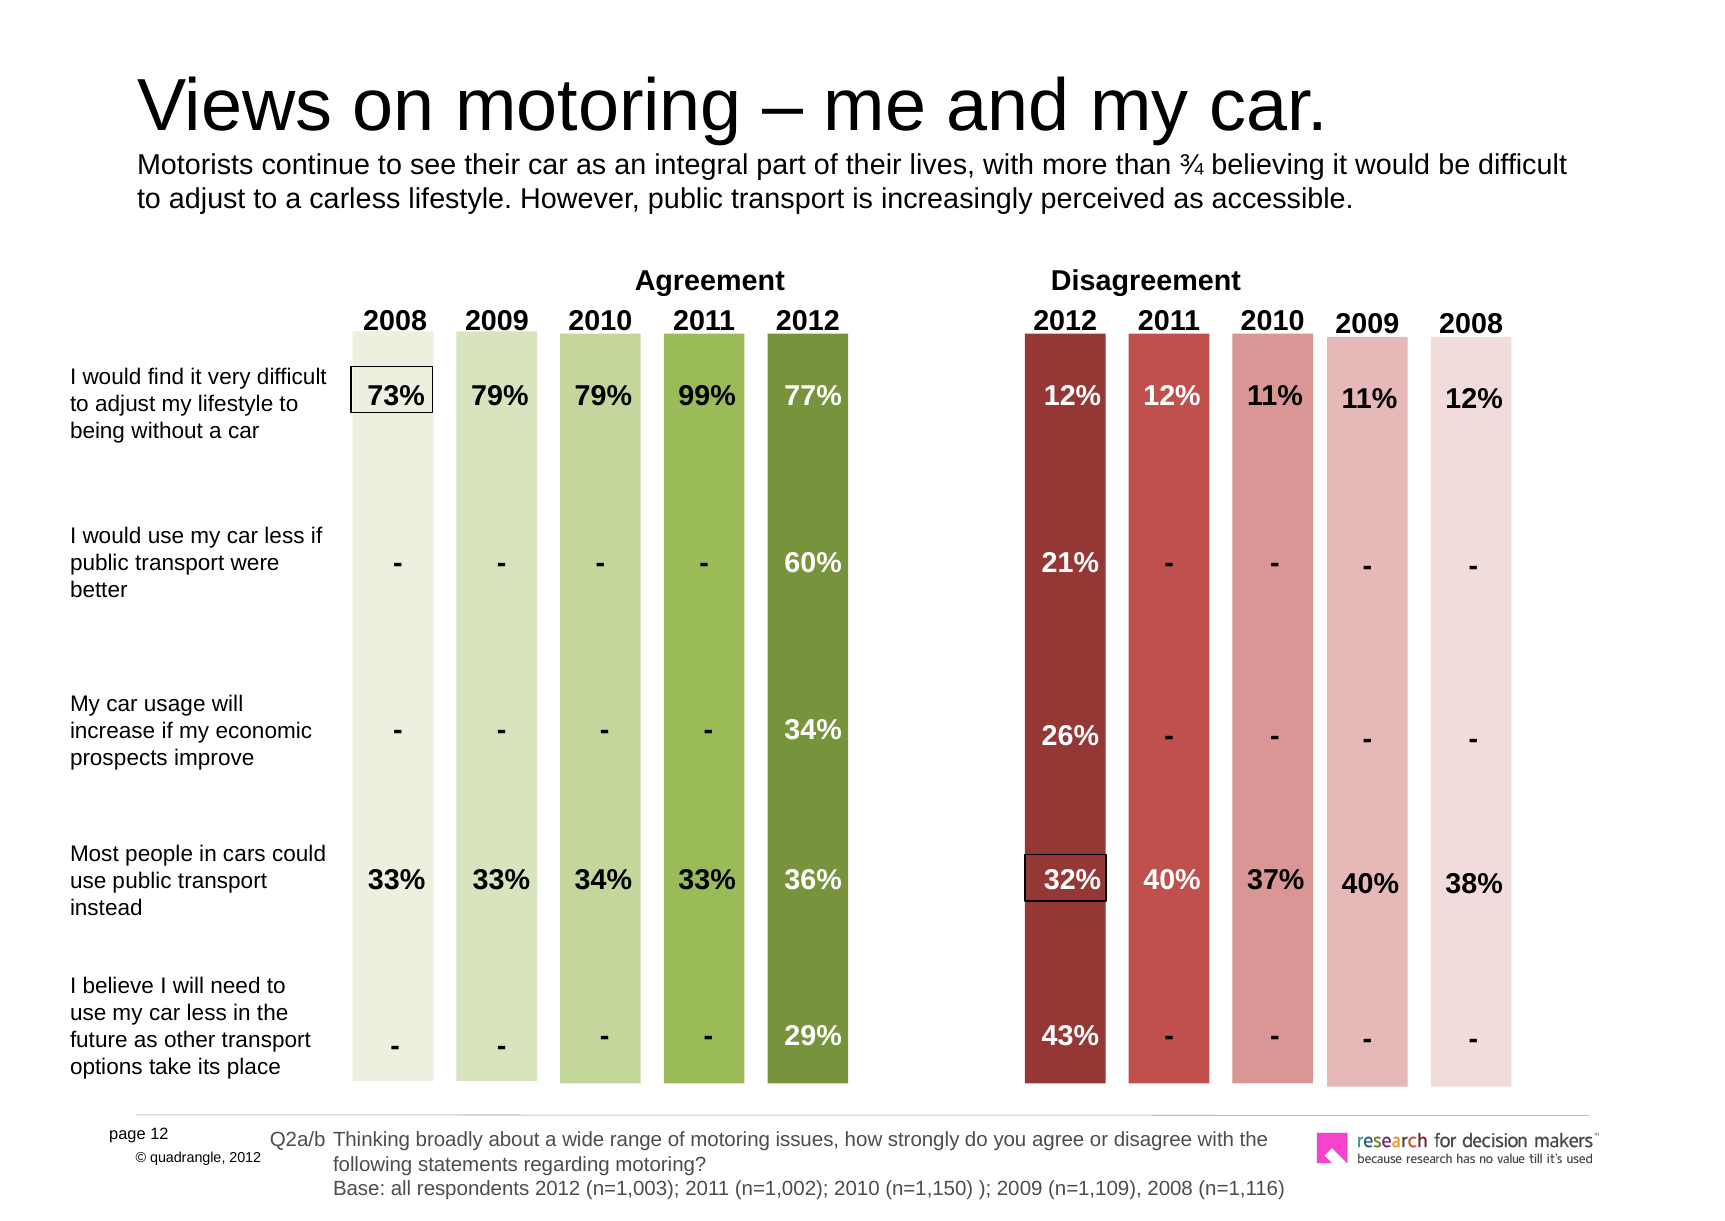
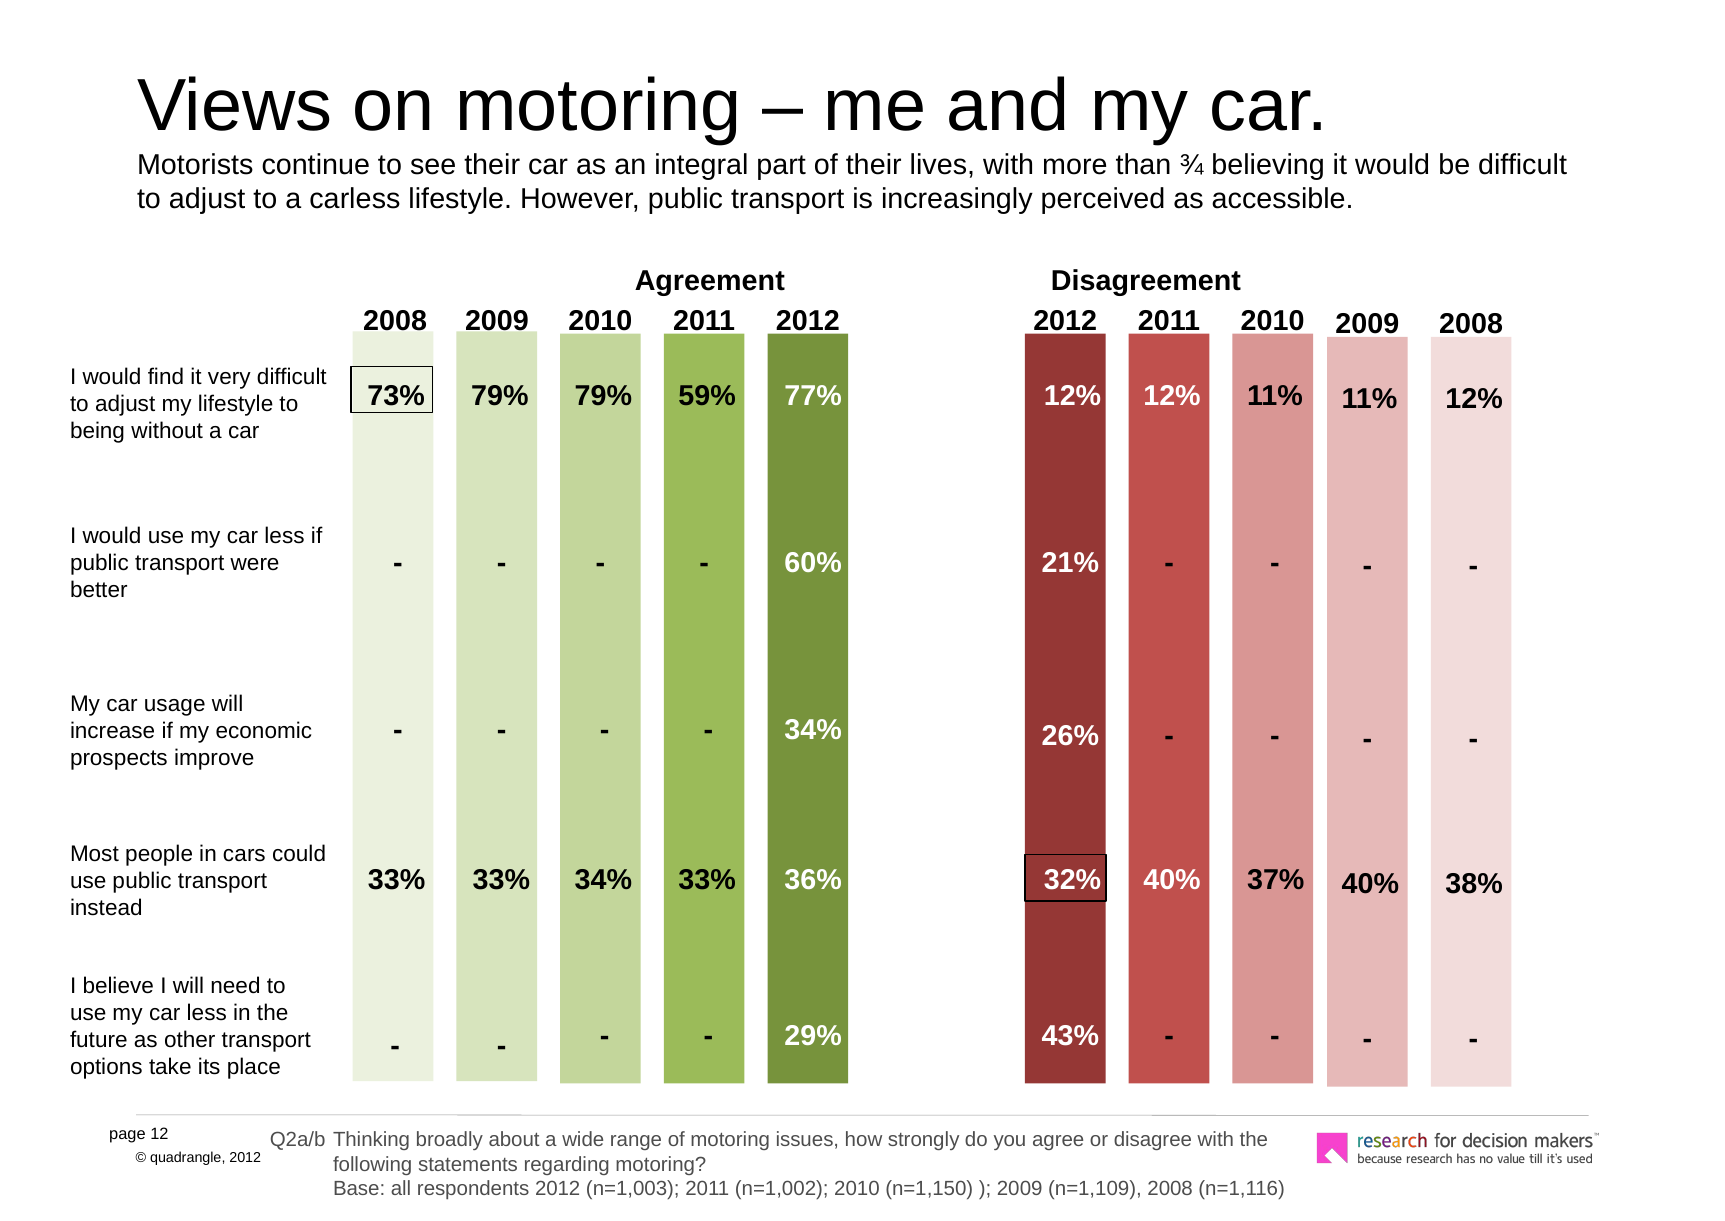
99%: 99% -> 59%
